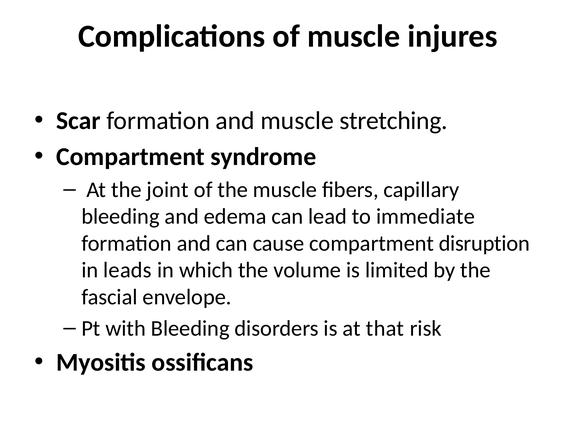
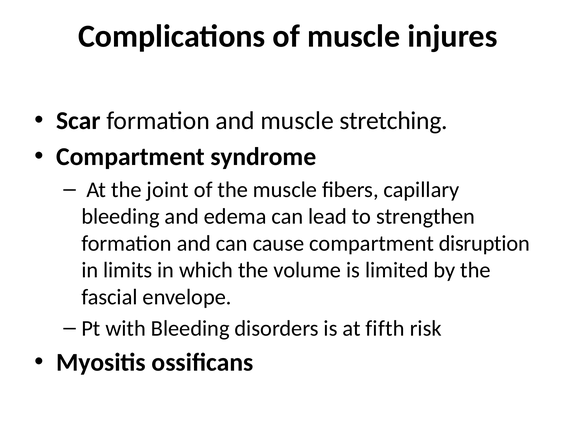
immediate: immediate -> strengthen
leads: leads -> limits
that: that -> fifth
